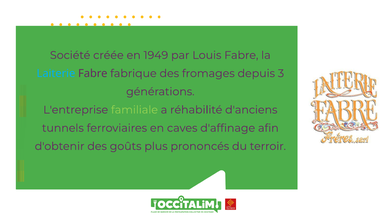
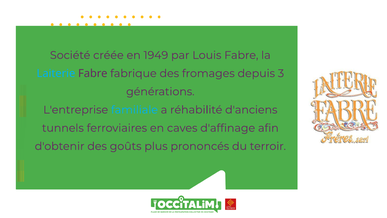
familiale colour: light green -> light blue
